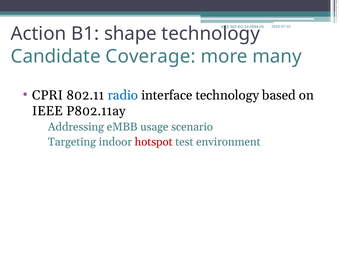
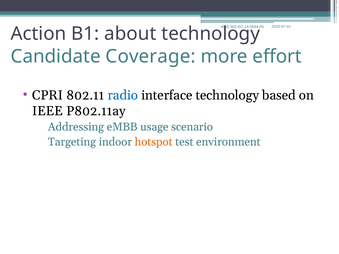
shape: shape -> about
many: many -> effort
hotspot colour: red -> orange
